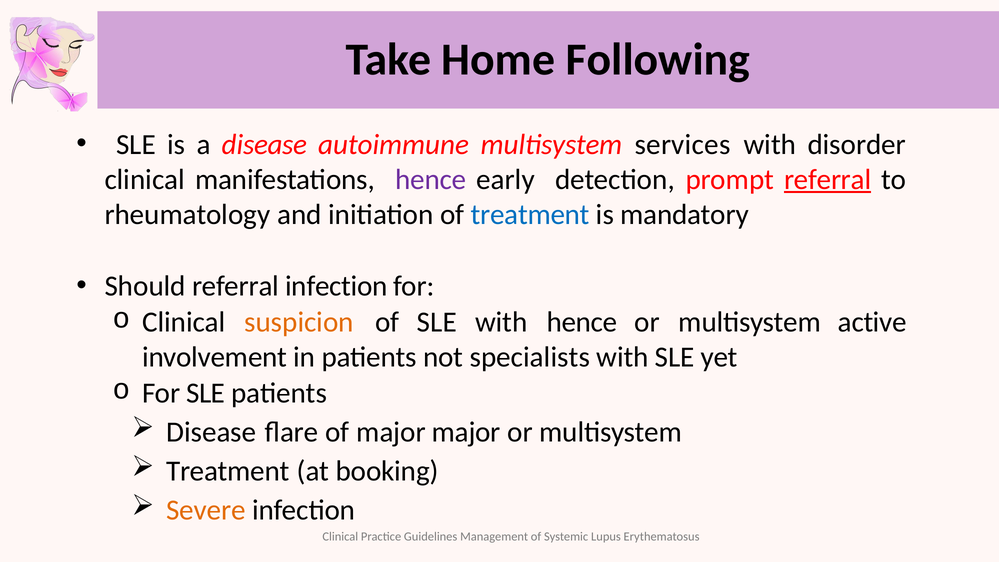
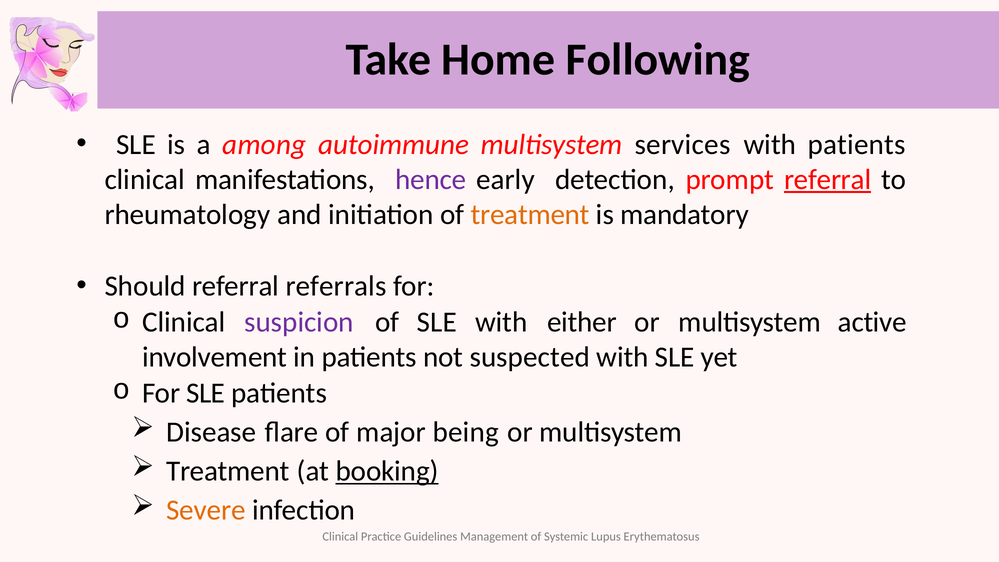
a disease: disease -> among
with disorder: disorder -> patients
treatment at (530, 214) colour: blue -> orange
referral infection: infection -> referrals
suspicion colour: orange -> purple
with hence: hence -> either
specialists: specialists -> suspected
major major: major -> being
booking underline: none -> present
